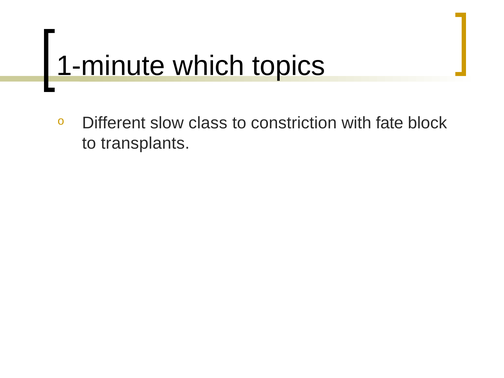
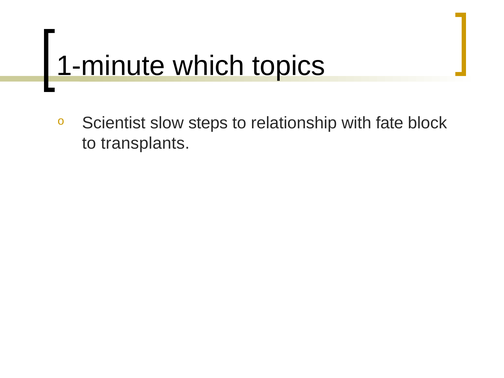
Different: Different -> Scientist
class: class -> steps
constriction: constriction -> relationship
